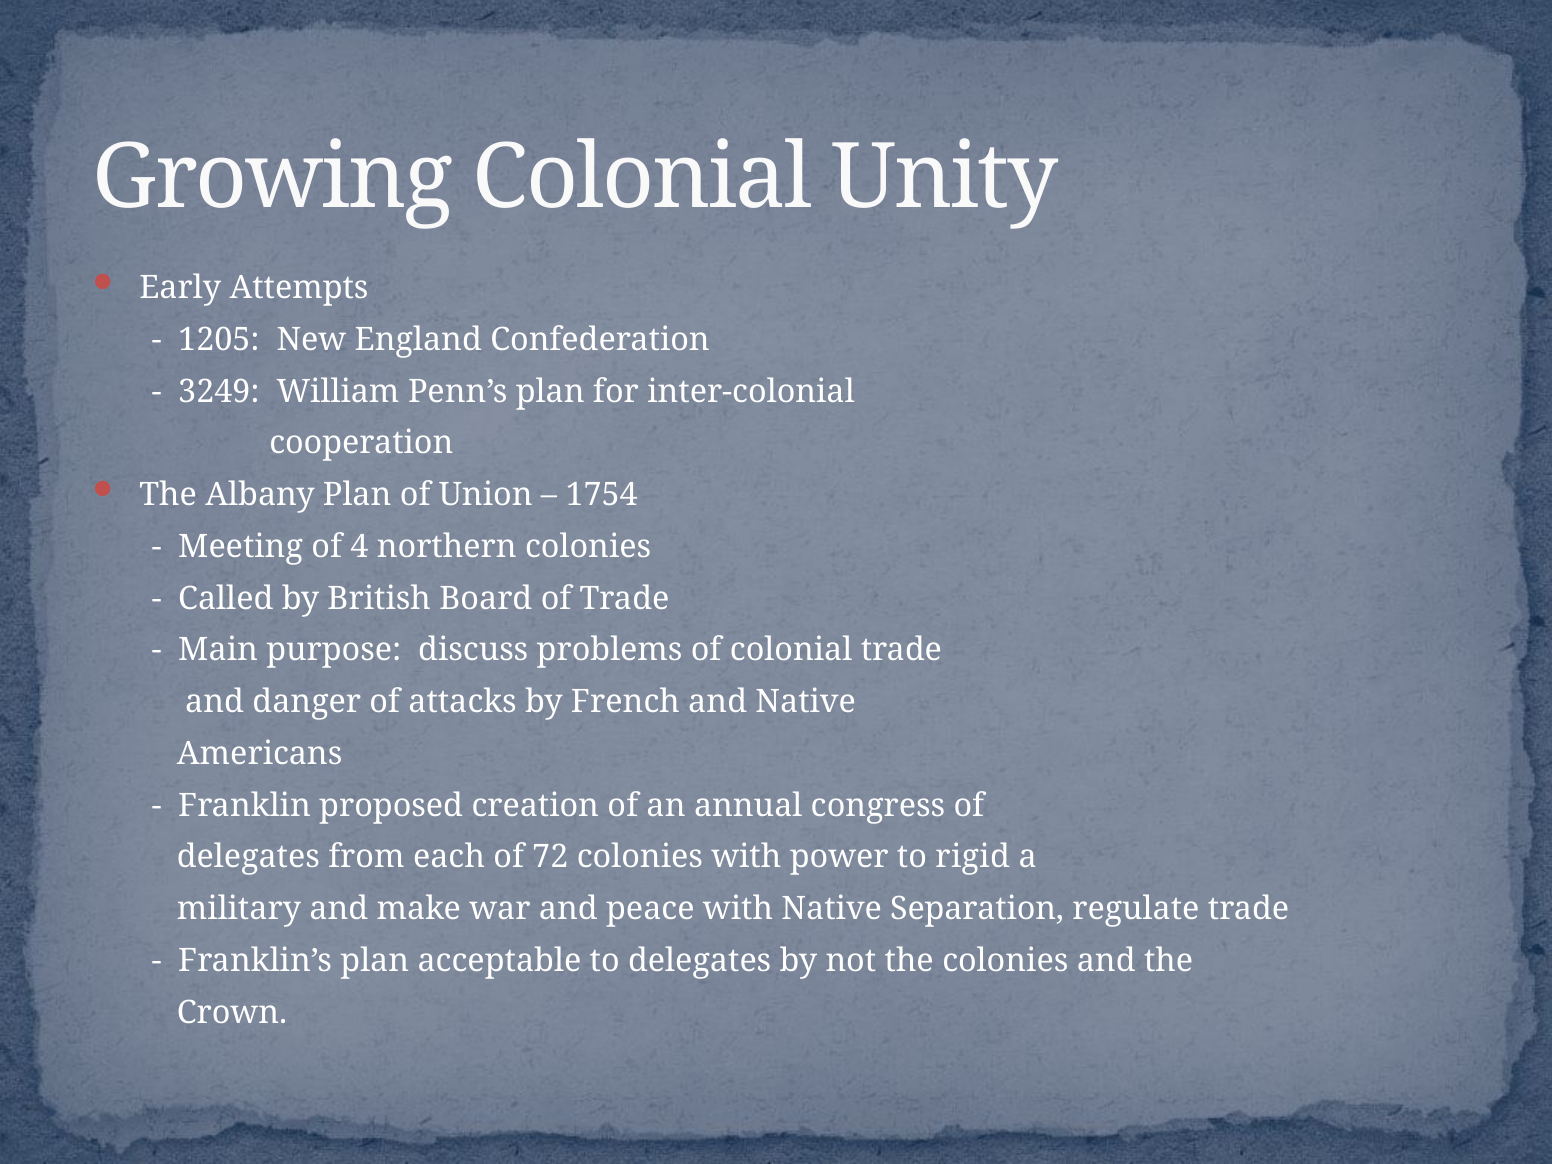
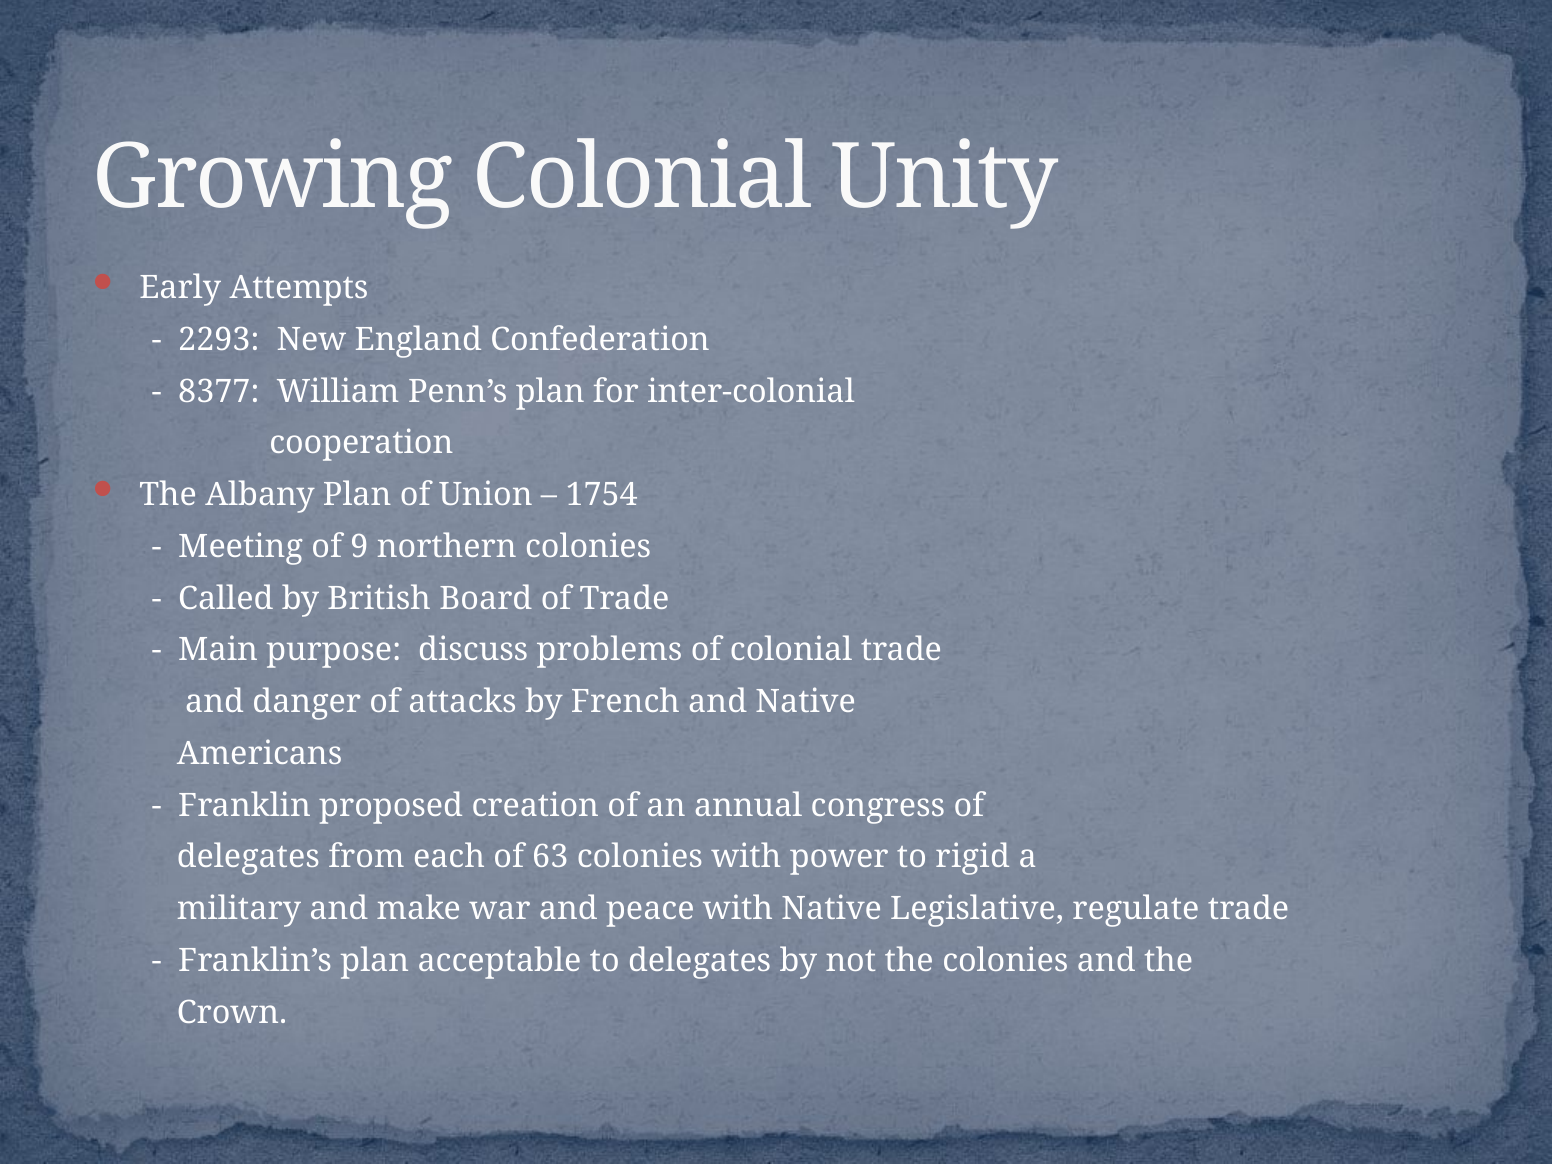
1205: 1205 -> 2293
3249: 3249 -> 8377
4: 4 -> 9
72: 72 -> 63
Separation: Separation -> Legislative
